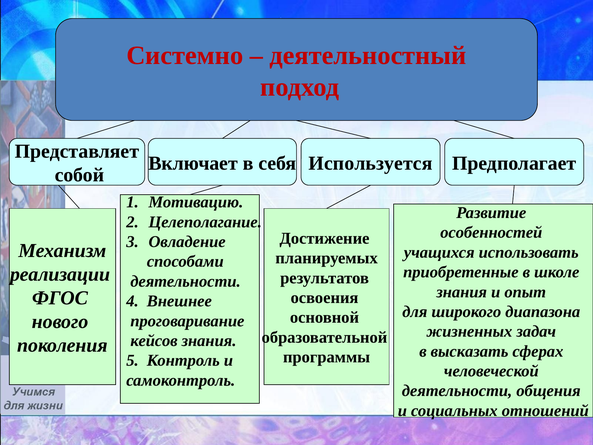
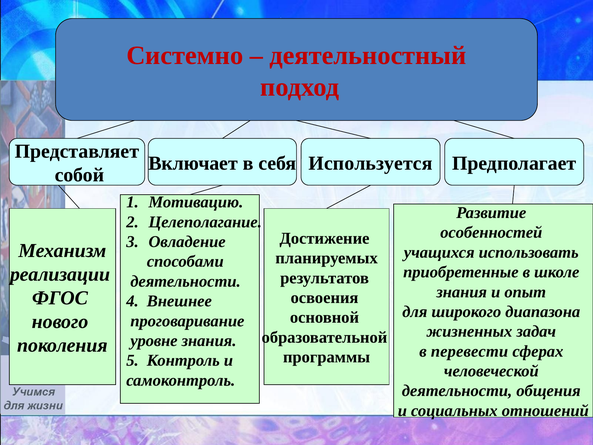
кейсов: кейсов -> уровне
высказать: высказать -> перевести
